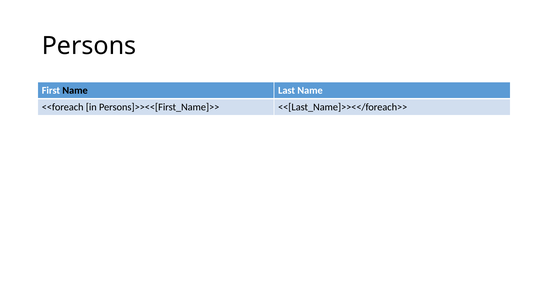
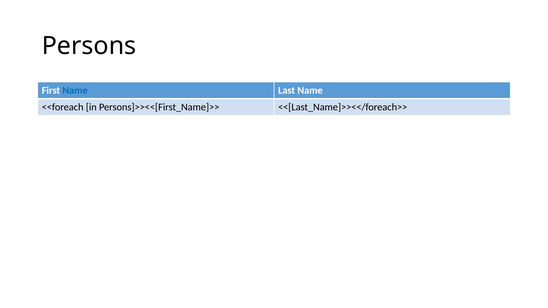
Name at (75, 91) colour: black -> blue
